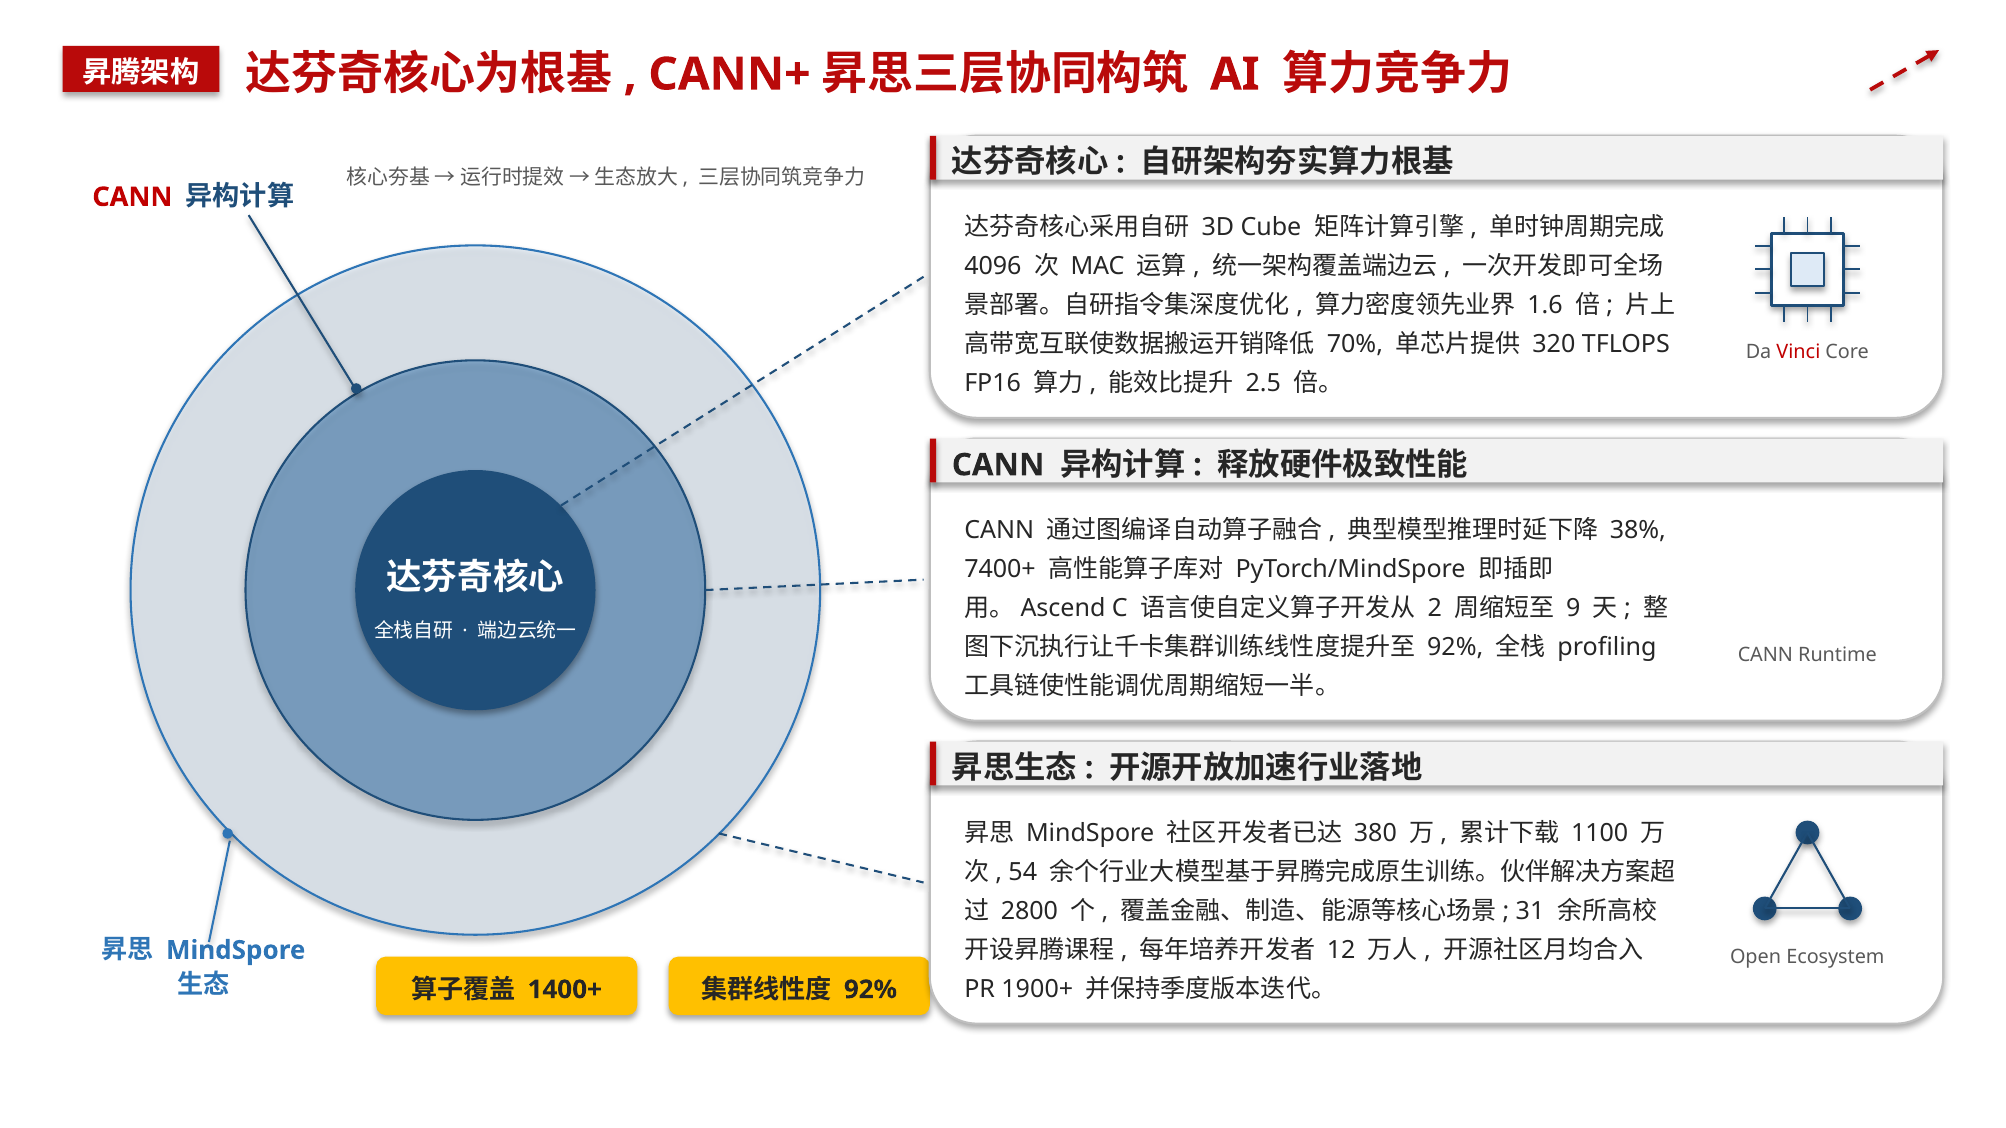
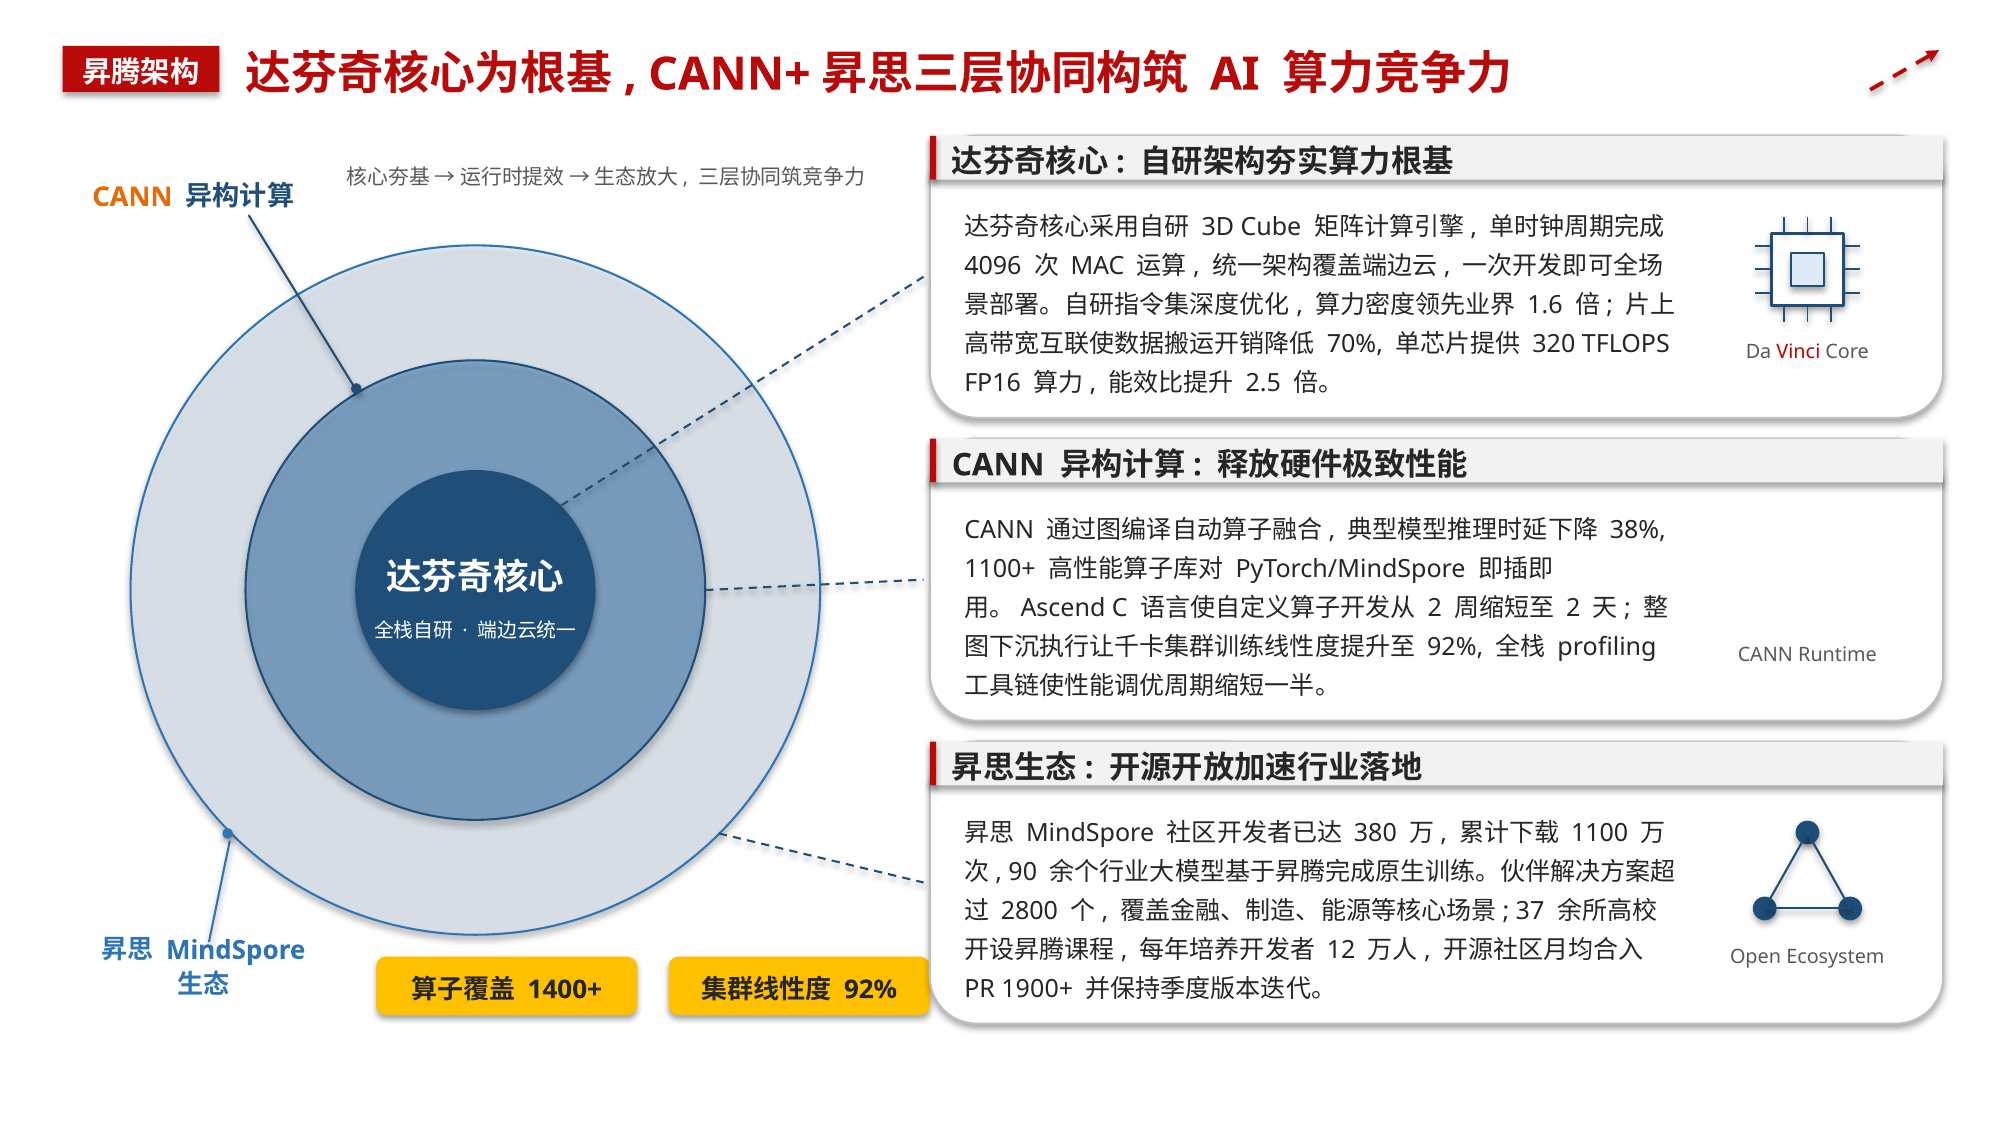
CANN at (132, 197) colour: red -> orange
7400+: 7400+ -> 1100+
9 at (1573, 609): 9 -> 2
54: 54 -> 90
31: 31 -> 37
